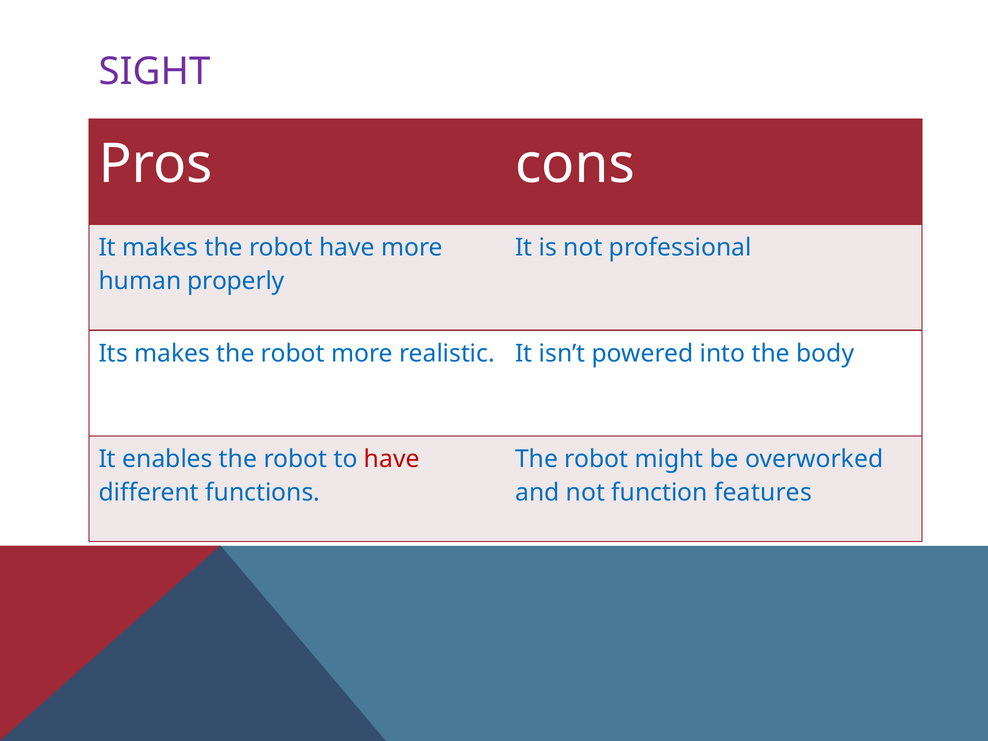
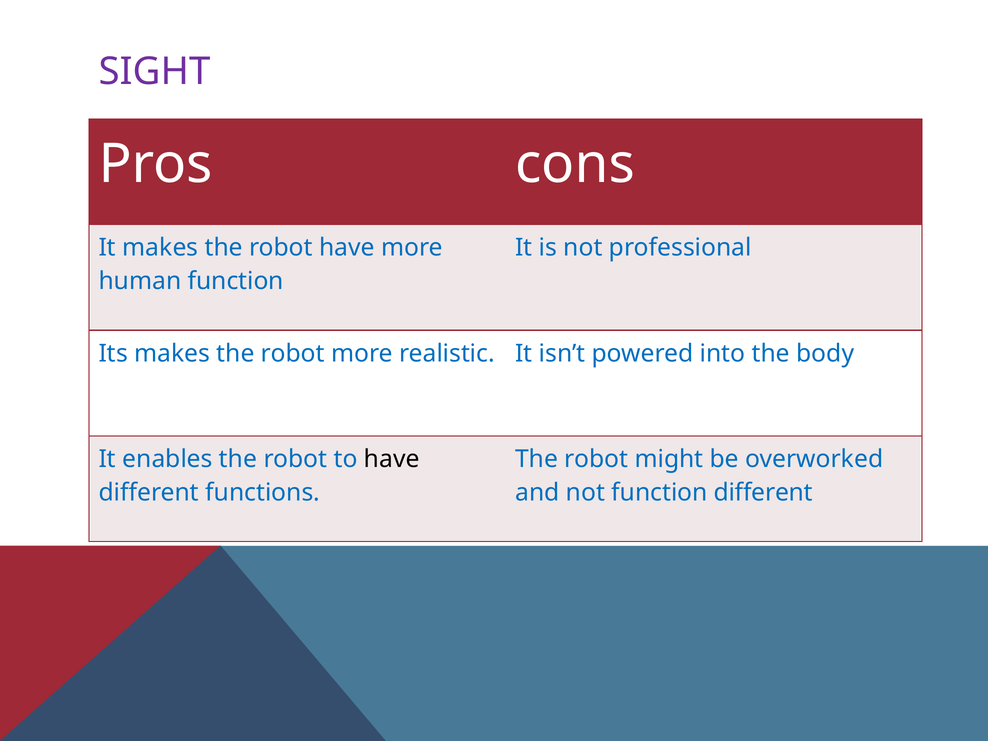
human properly: properly -> function
have at (392, 459) colour: red -> black
function features: features -> different
